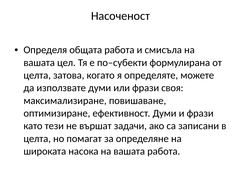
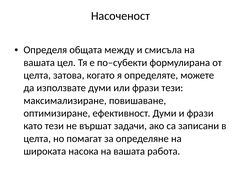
общата работа: работа -> между
фрази своя: своя -> тези
